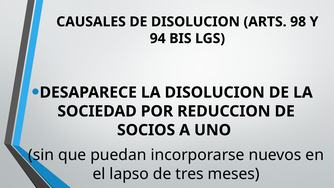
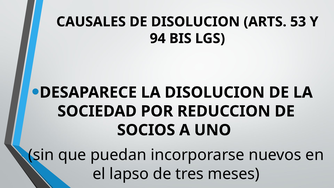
98: 98 -> 53
